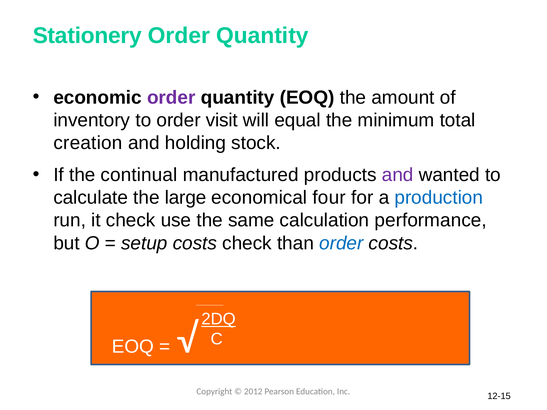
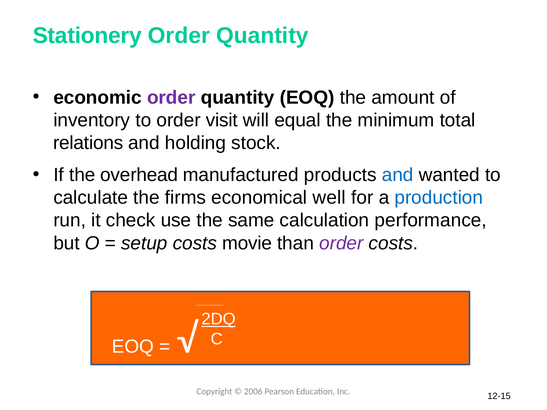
creation: creation -> relations
continual: continual -> overhead
and at (398, 175) colour: purple -> blue
large: large -> firms
four: four -> well
costs check: check -> movie
order at (341, 243) colour: blue -> purple
2012: 2012 -> 2006
